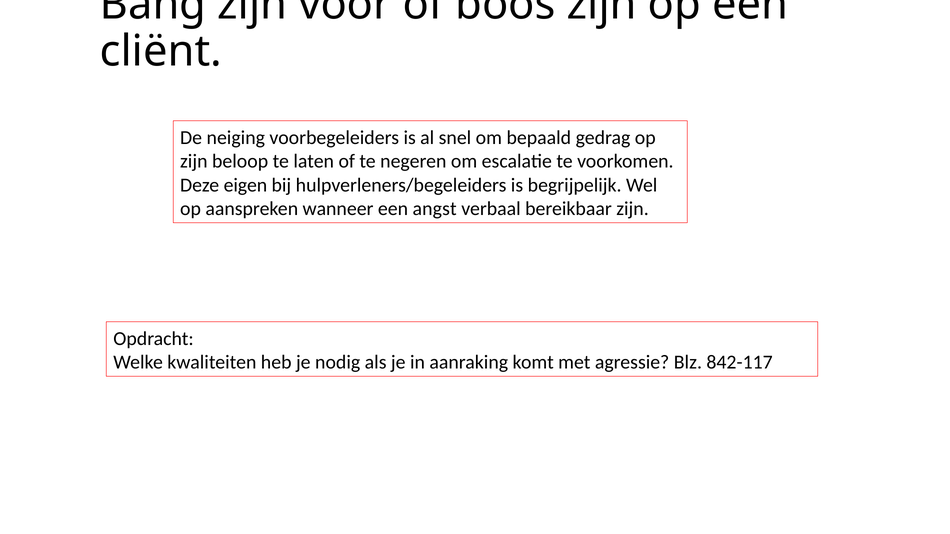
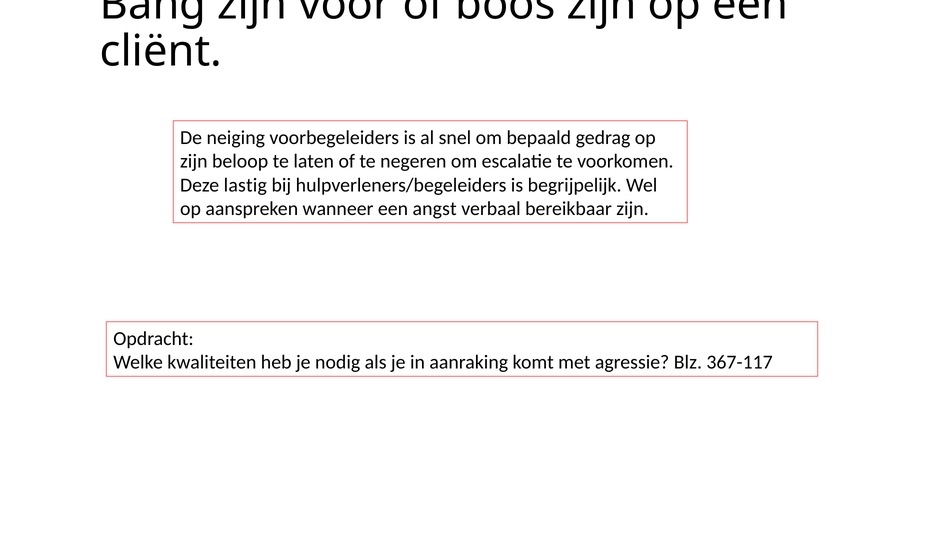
eigen: eigen -> lastig
842-117: 842-117 -> 367-117
